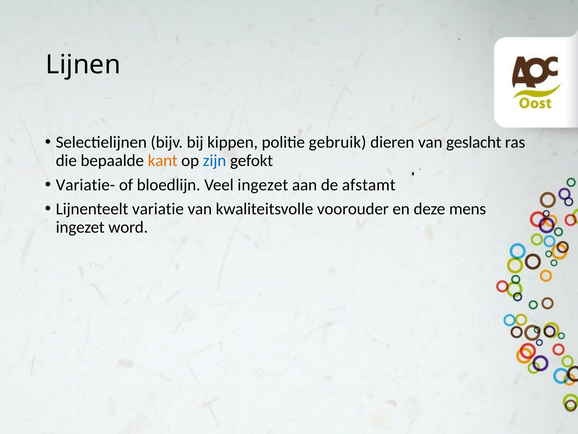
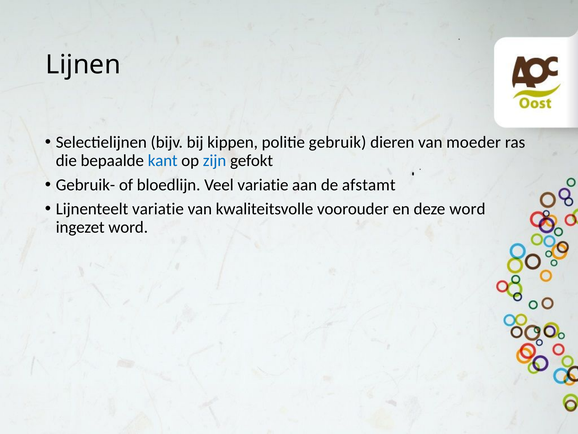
geslacht: geslacht -> moeder
kant colour: orange -> blue
Variatie-: Variatie- -> Gebruik-
Veel ingezet: ingezet -> variatie
deze mens: mens -> word
